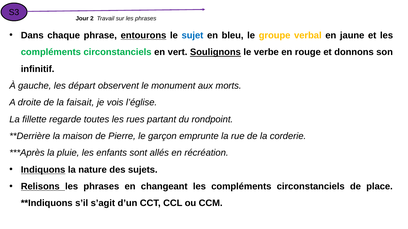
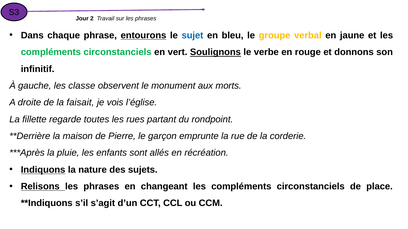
départ: départ -> classe
